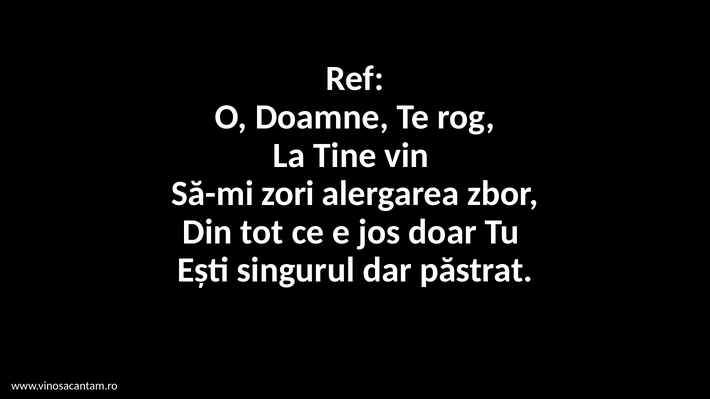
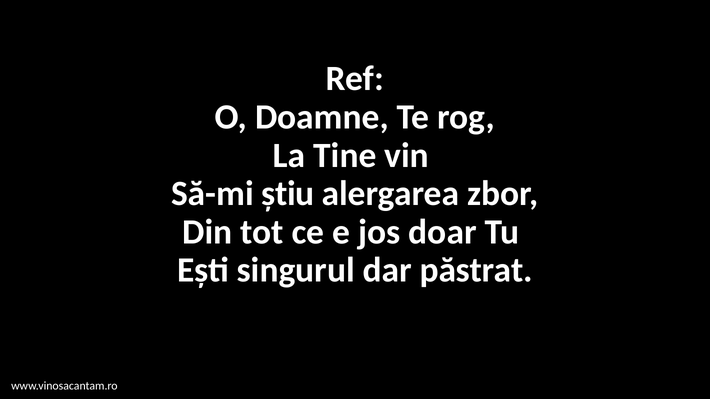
zori: zori -> știu
